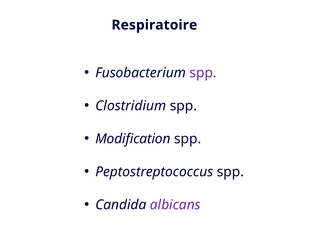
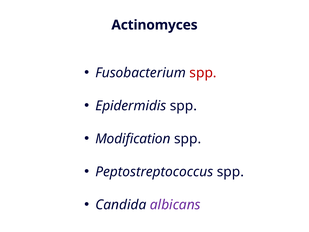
Respiratoire: Respiratoire -> Actinomyces
spp at (203, 73) colour: purple -> red
Clostridium: Clostridium -> Epidermidis
